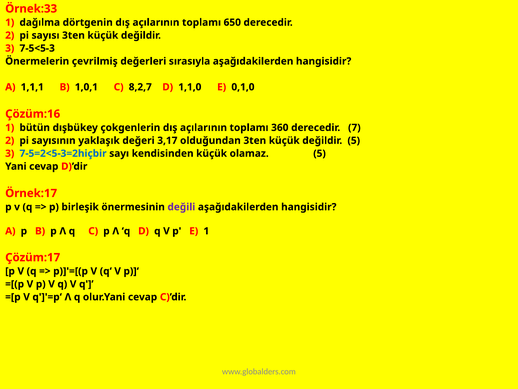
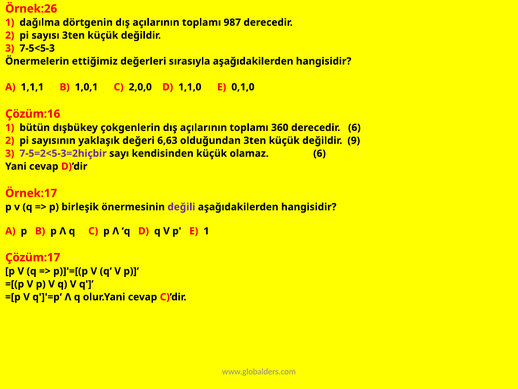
Örnek:33: Örnek:33 -> Örnek:26
650: 650 -> 987
çevrilmiş: çevrilmiş -> ettiğimiz
8,2,7: 8,2,7 -> 2,0,0
derecedir 7: 7 -> 6
3,17: 3,17 -> 6,63
değildir 5: 5 -> 9
7-5=2<5-3=2hiçbir colour: blue -> purple
olamaz 5: 5 -> 6
